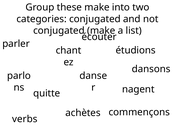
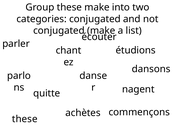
verbs at (25, 119): verbs -> these
